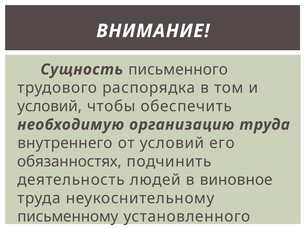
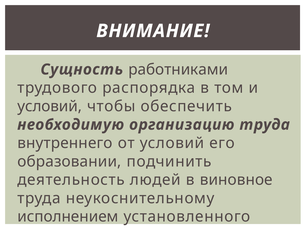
письменного: письменного -> работниками
обязанностях: обязанностях -> образовании
письменному: письменному -> исполнением
